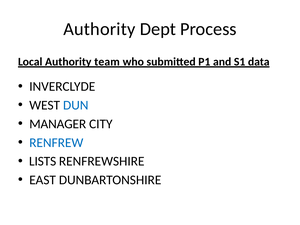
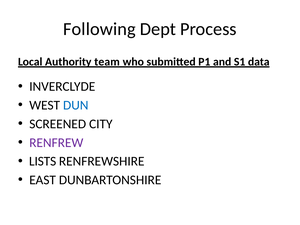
Authority at (99, 29): Authority -> Following
MANAGER: MANAGER -> SCREENED
RENFREW colour: blue -> purple
